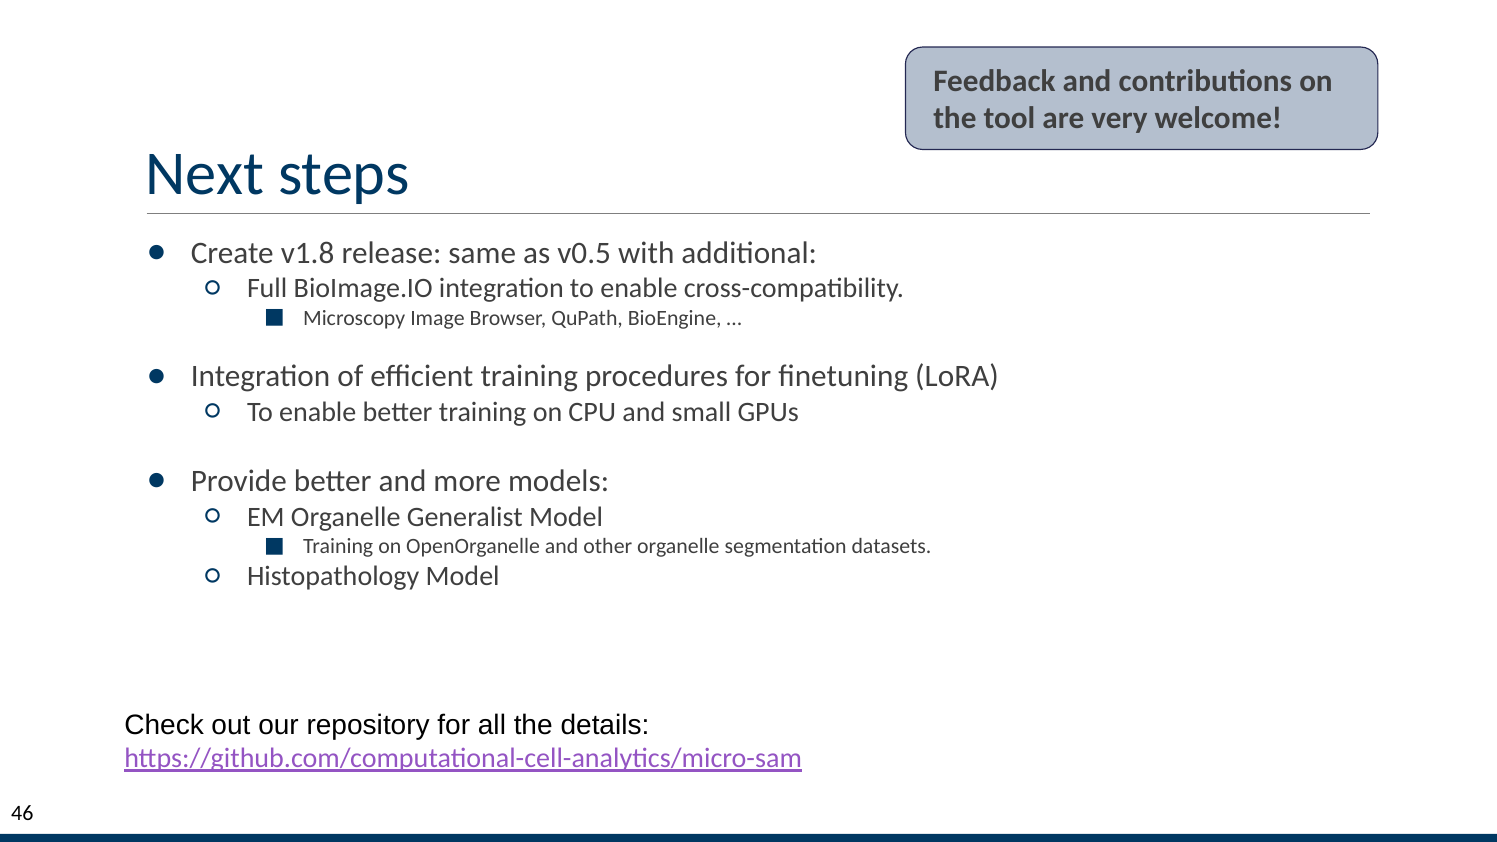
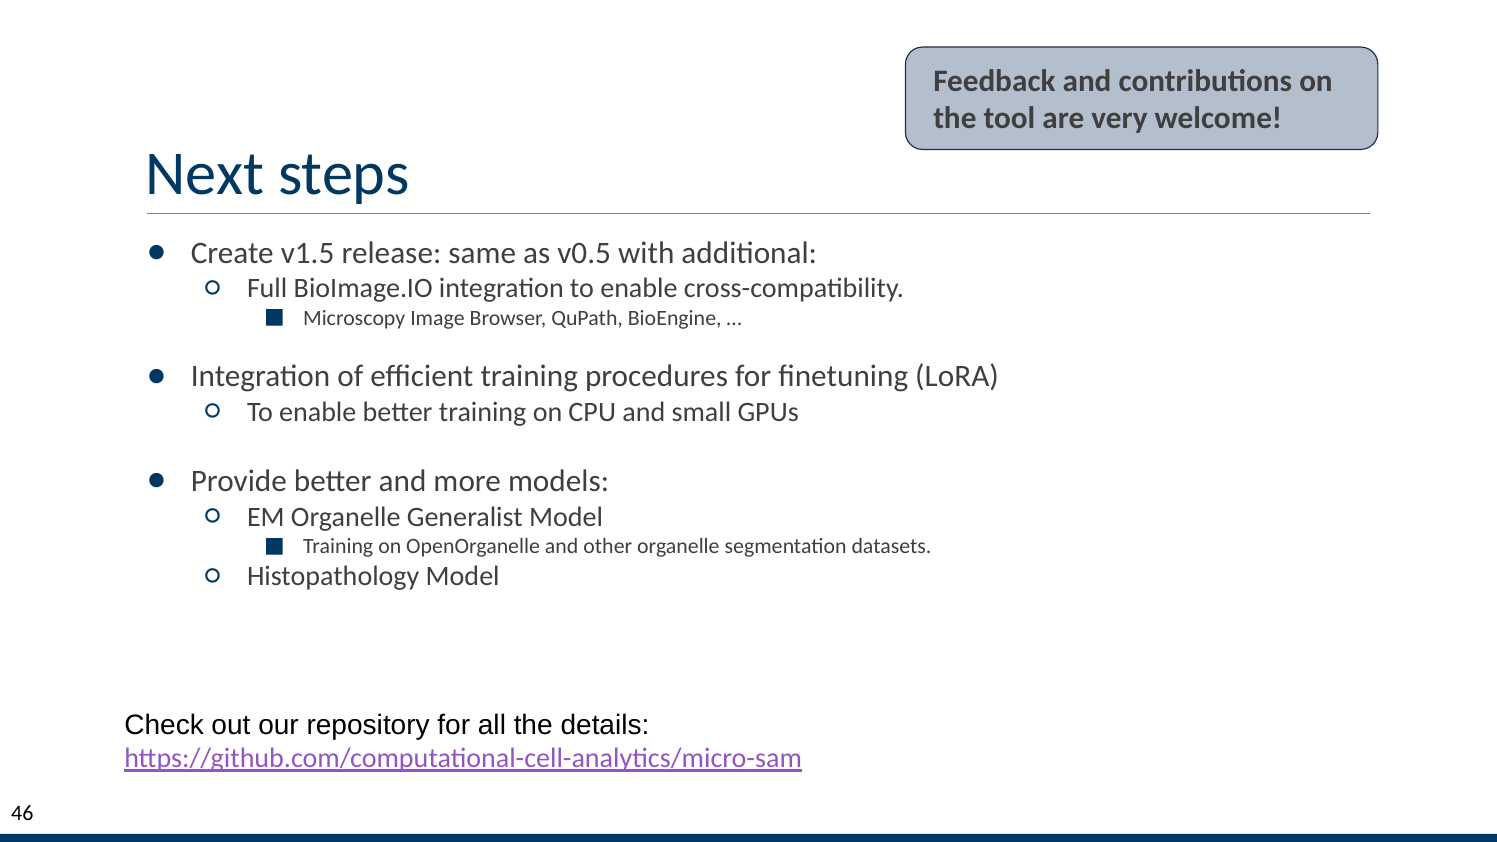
v1.8: v1.8 -> v1.5
